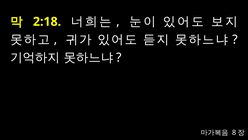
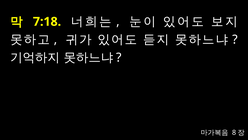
2:18: 2:18 -> 7:18
